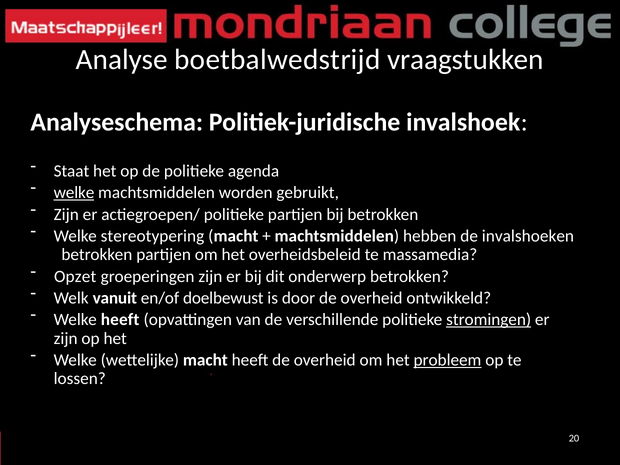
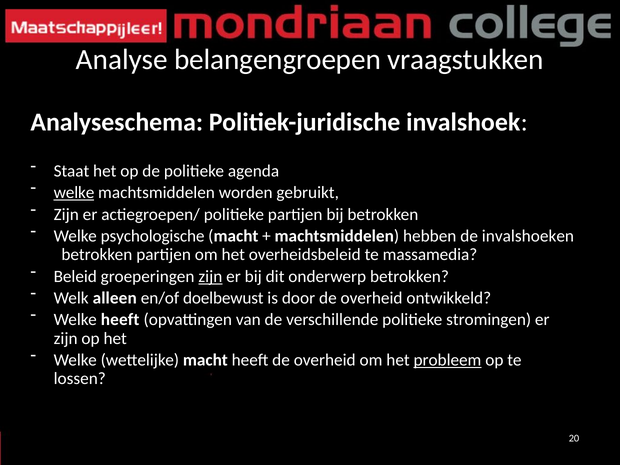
boetbalwedstrijd: boetbalwedstrijd -> belangengroepen
stereotypering: stereotypering -> psychologische
Opzet: Opzet -> Beleid
zijn at (210, 276) underline: none -> present
vanuit: vanuit -> alleen
stromingen underline: present -> none
